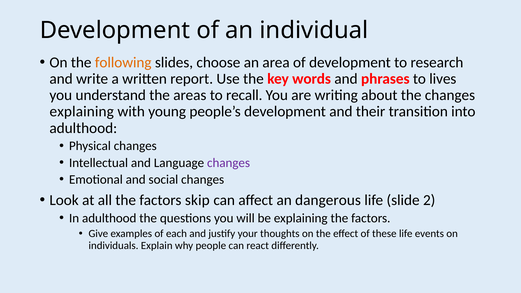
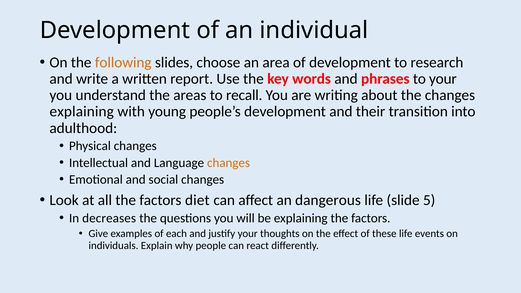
to lives: lives -> your
changes at (229, 163) colour: purple -> orange
skip: skip -> diet
2: 2 -> 5
In adulthood: adulthood -> decreases
